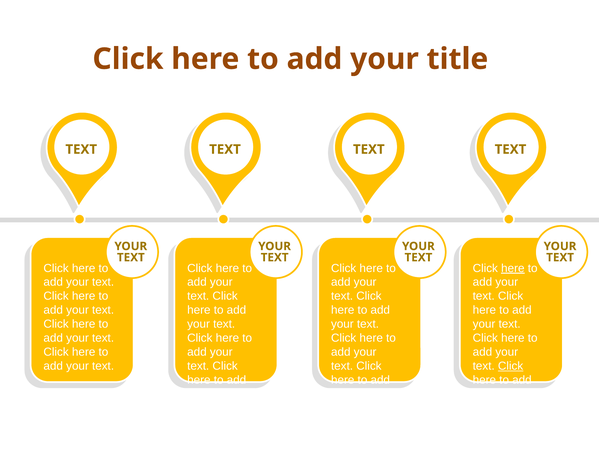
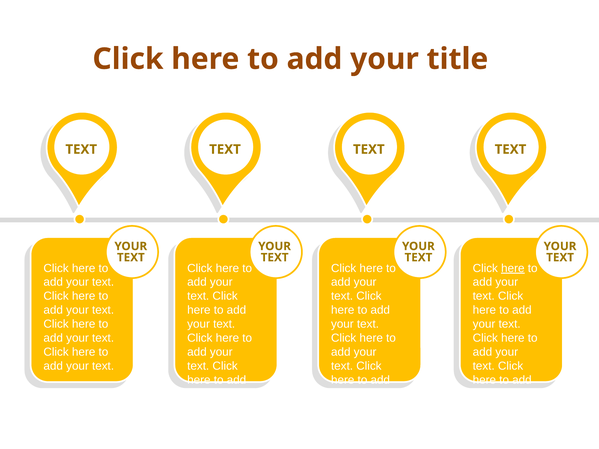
Click at (511, 366) underline: present -> none
